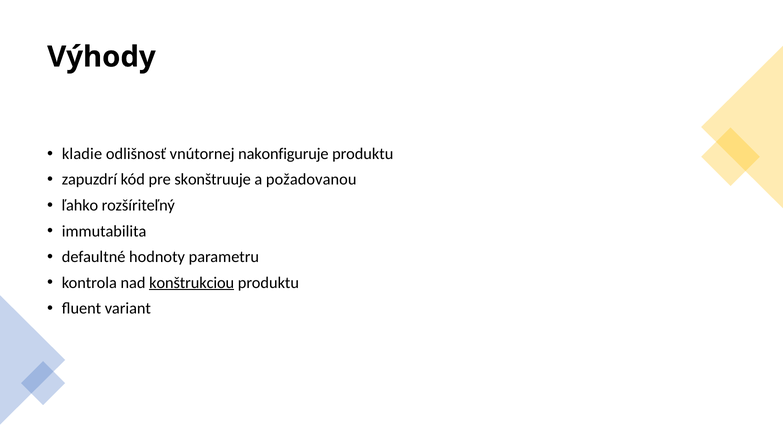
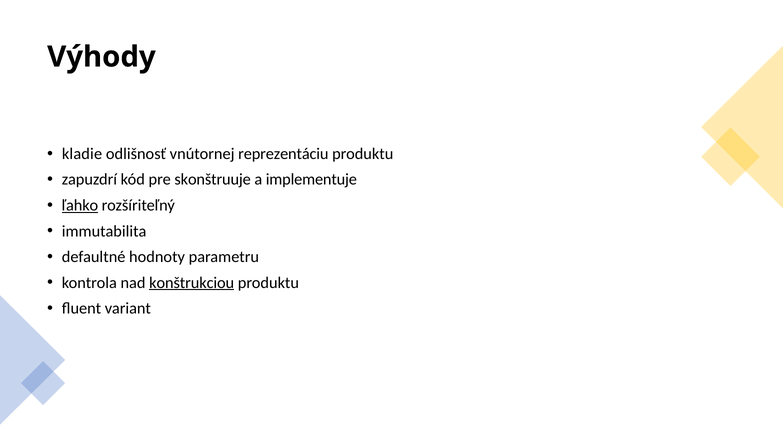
nakonfiguruje: nakonfiguruje -> reprezentáciu
požadovanou: požadovanou -> implementuje
ľahko underline: none -> present
